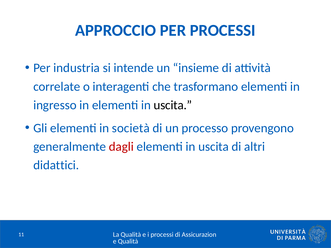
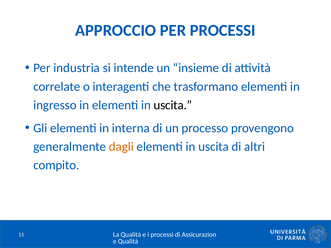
società: società -> interna
dagli colour: red -> orange
didattici: didattici -> compito
